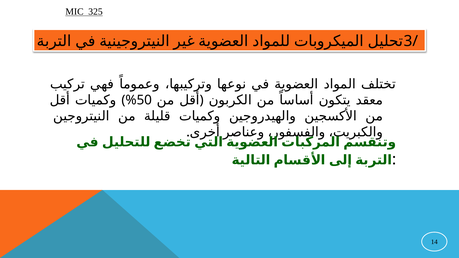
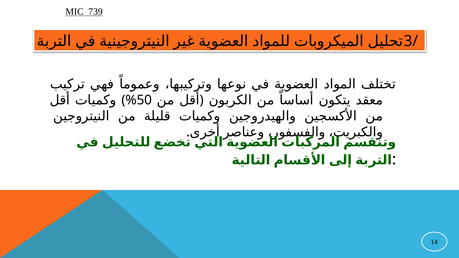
325: 325 -> 739
